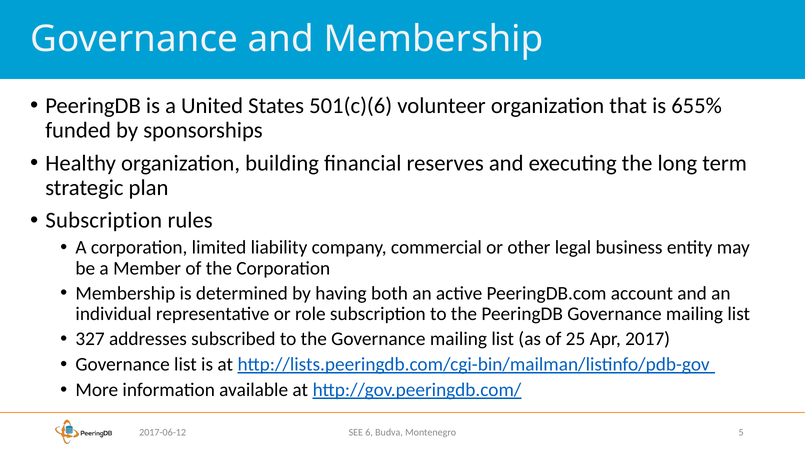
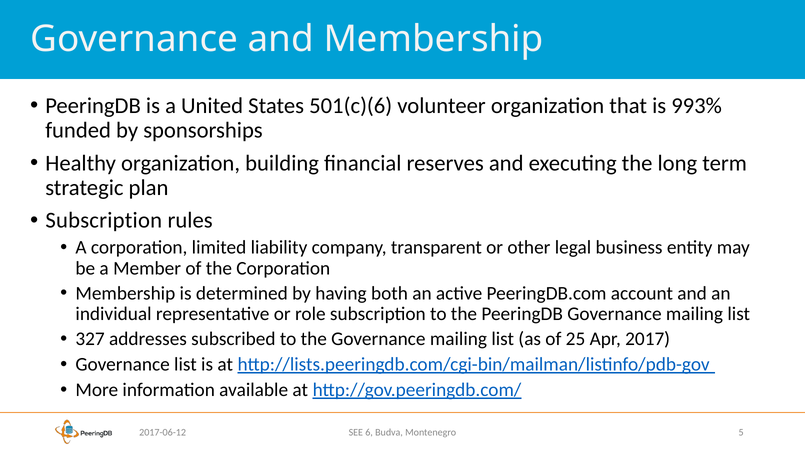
655%: 655% -> 993%
commercial: commercial -> transparent
